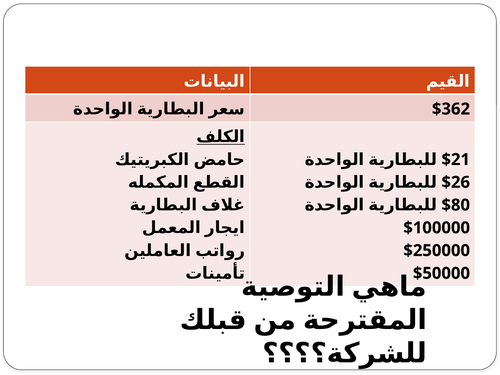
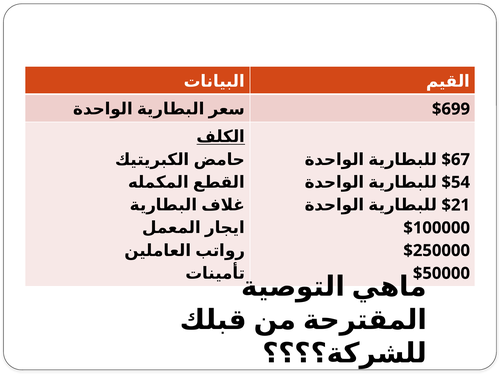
$362: $362 -> $699
$21: $21 -> $67
$26: $26 -> $54
$80: $80 -> $21
